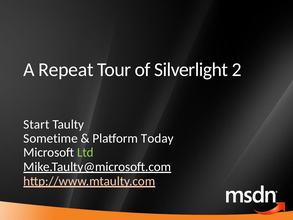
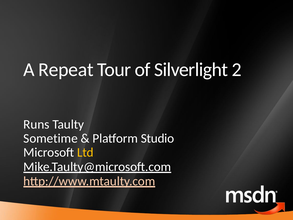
Start: Start -> Runs
Today: Today -> Studio
Ltd colour: light green -> yellow
